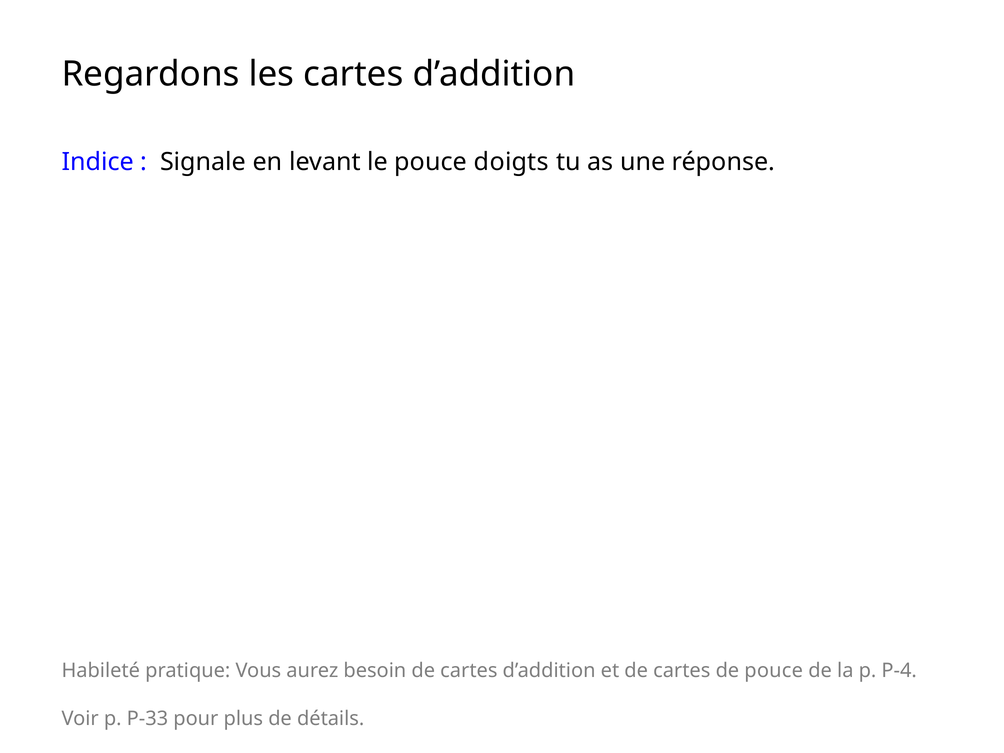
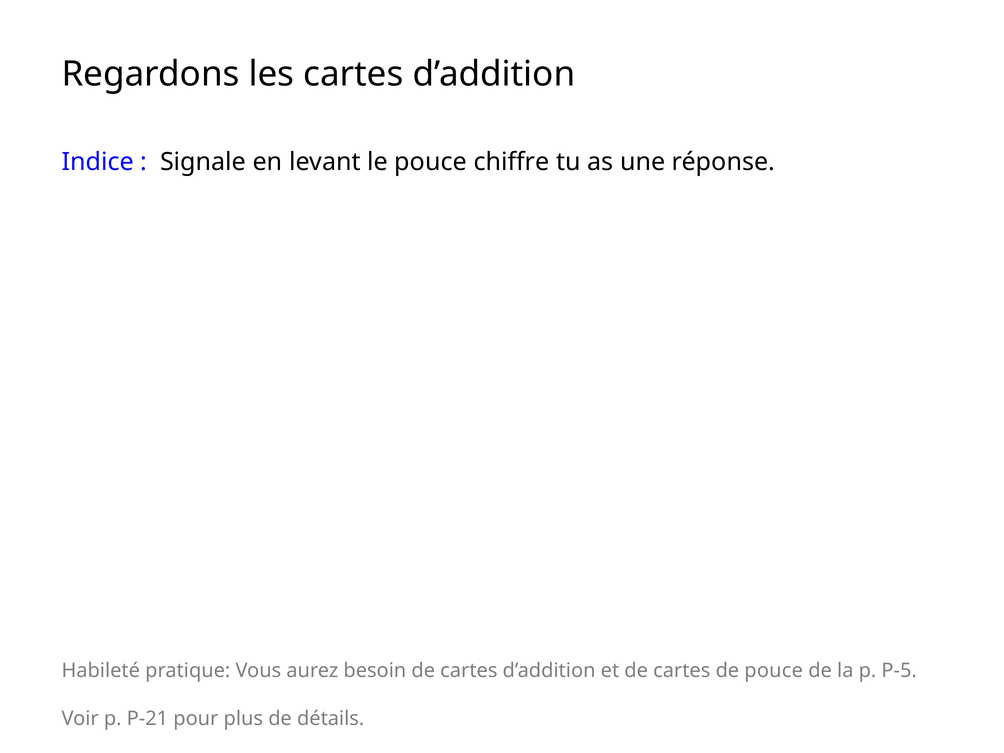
doigts: doigts -> chiffre
P-4: P-4 -> P-5
P-33: P-33 -> P-21
